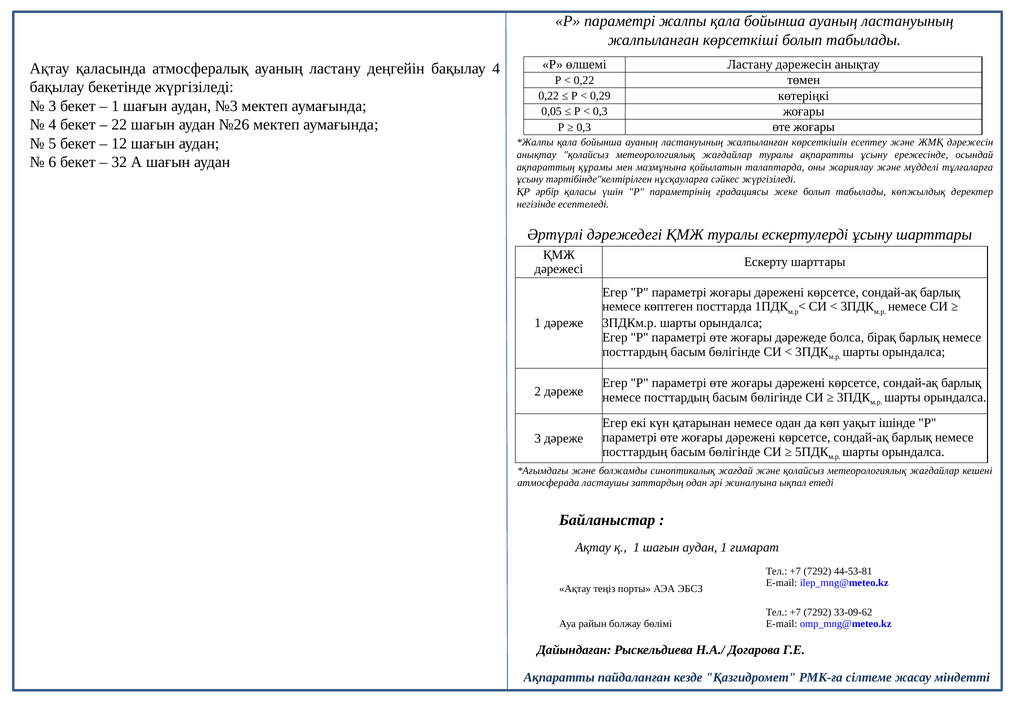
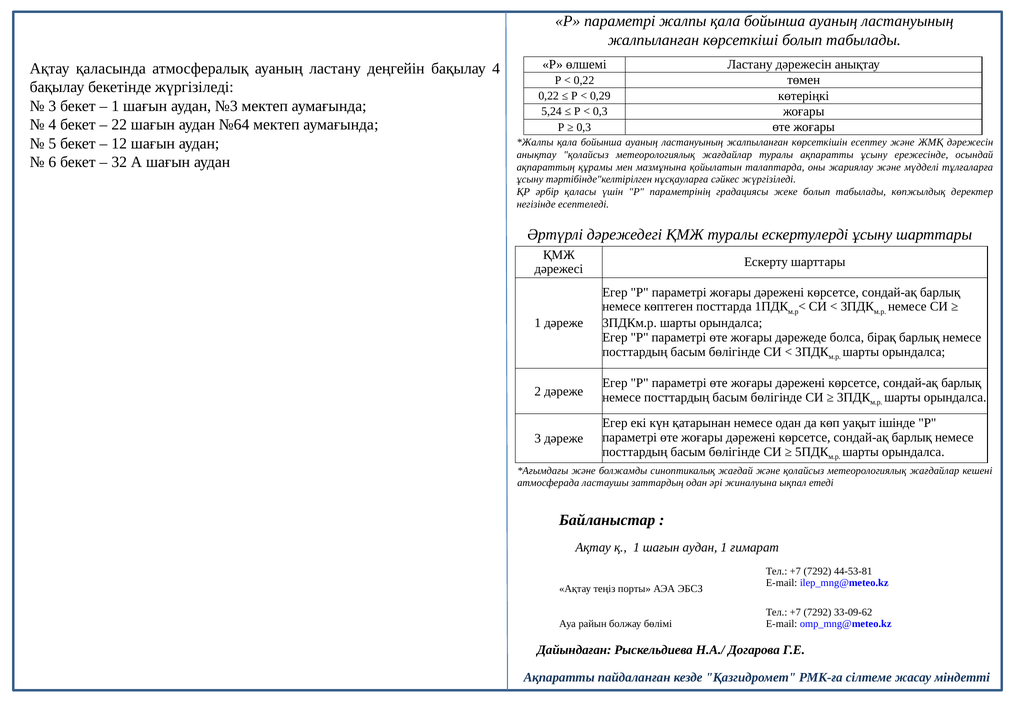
0,05: 0,05 -> 5,24
№26: №26 -> №64
